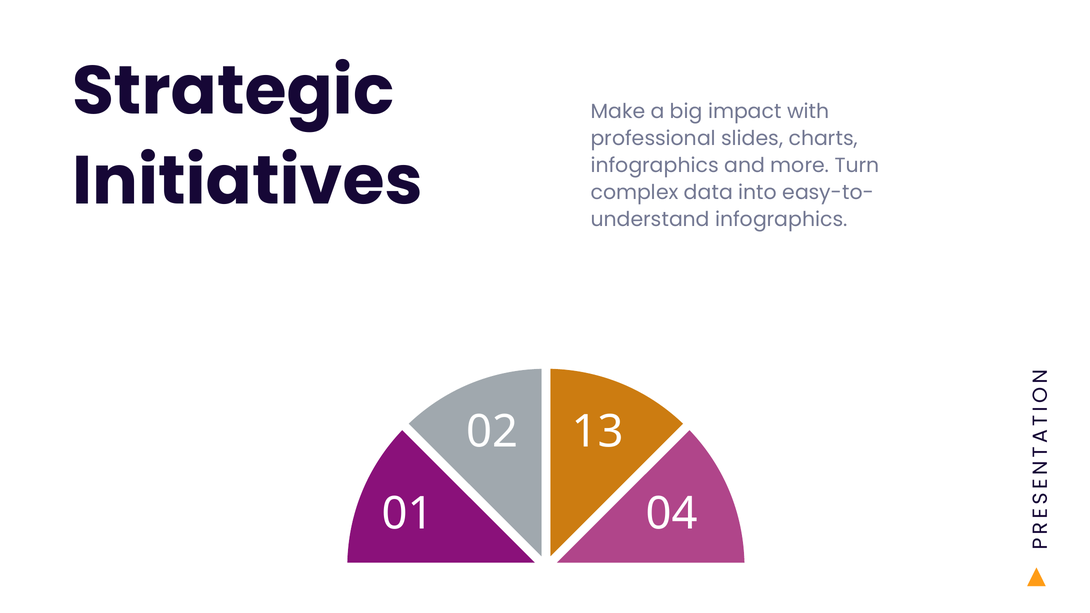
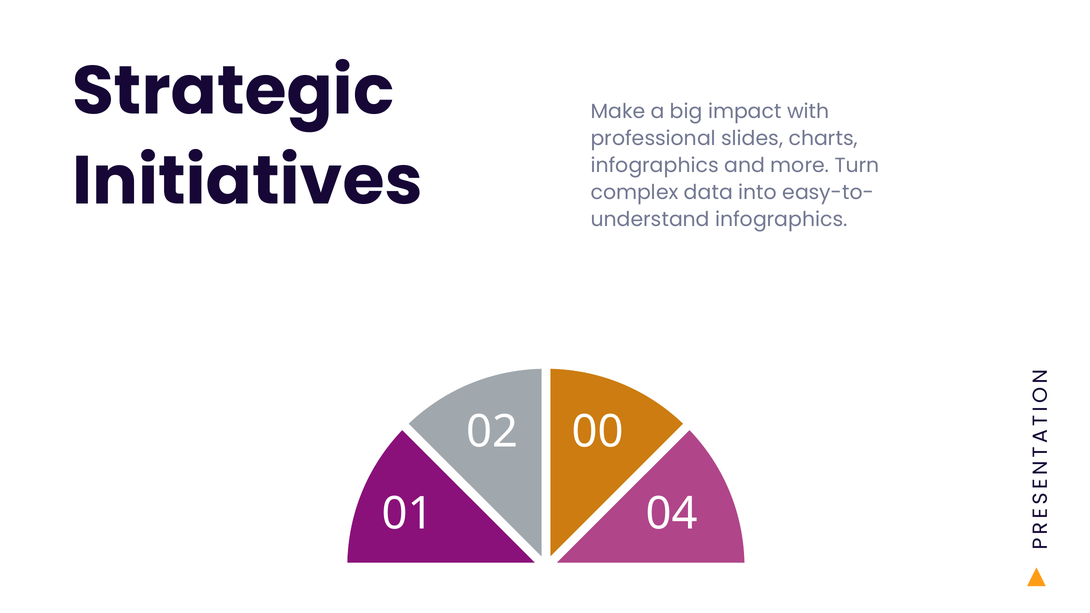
13: 13 -> 00
